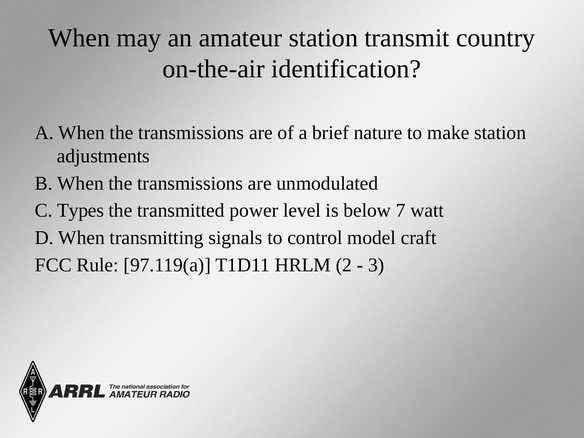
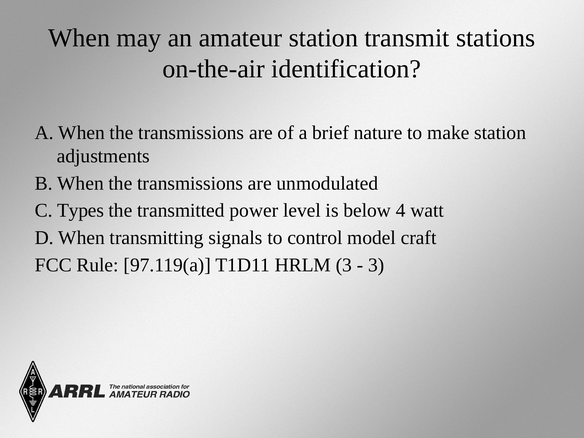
country: country -> stations
7: 7 -> 4
HRLM 2: 2 -> 3
